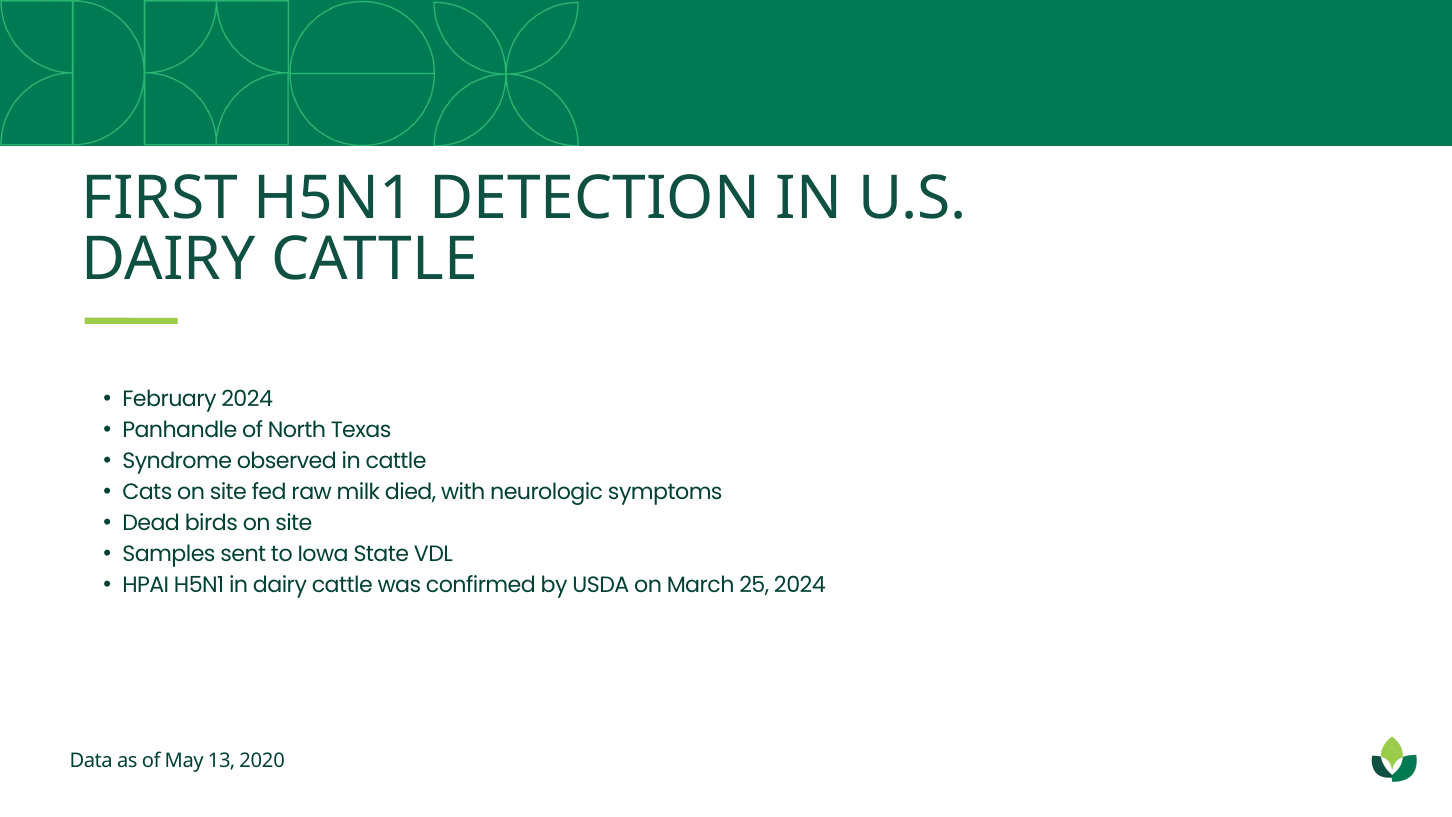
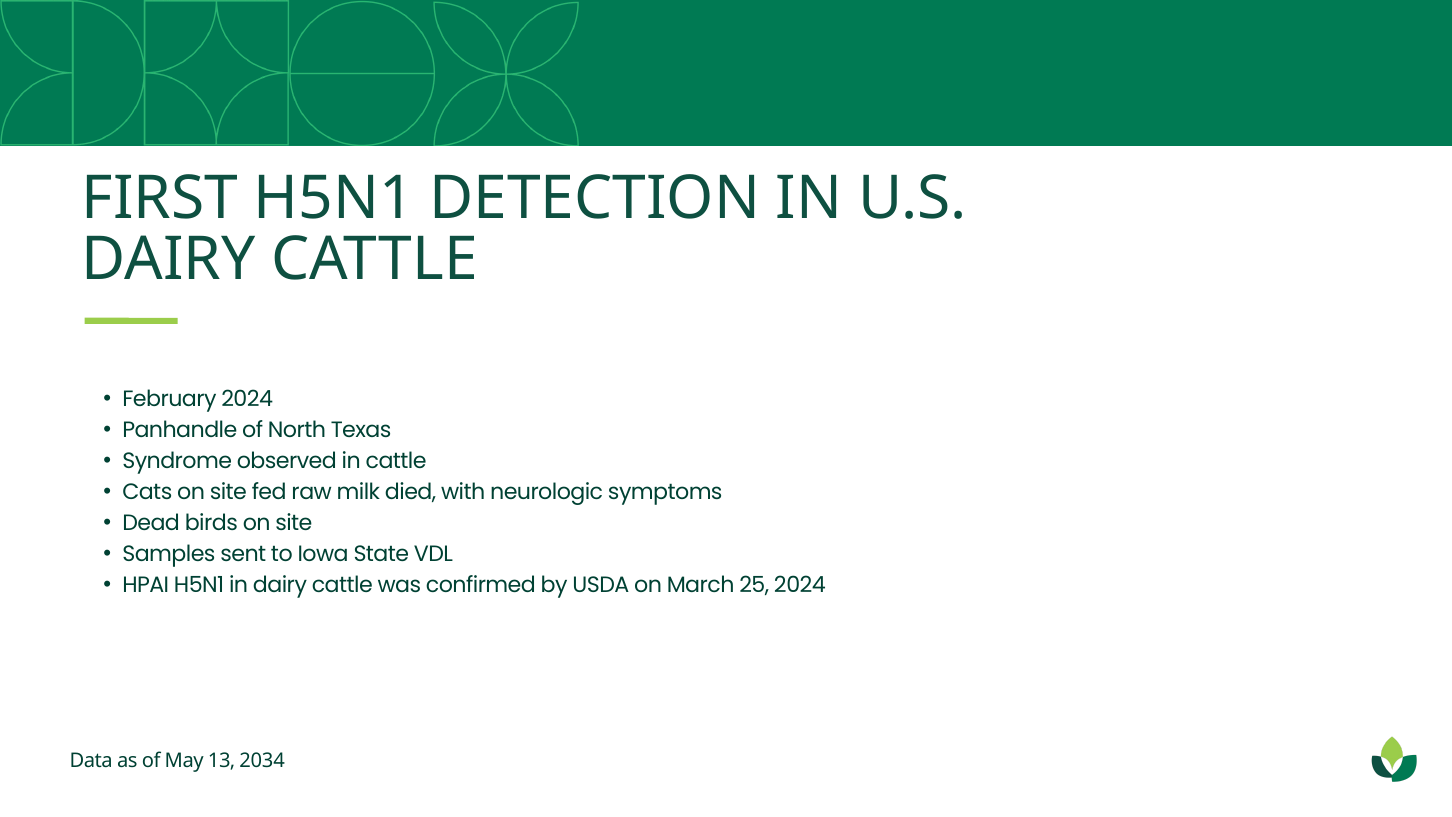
2020: 2020 -> 2034
